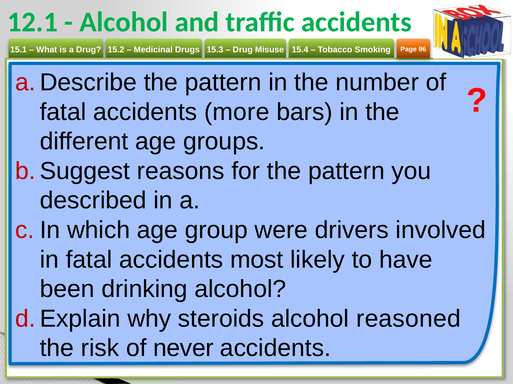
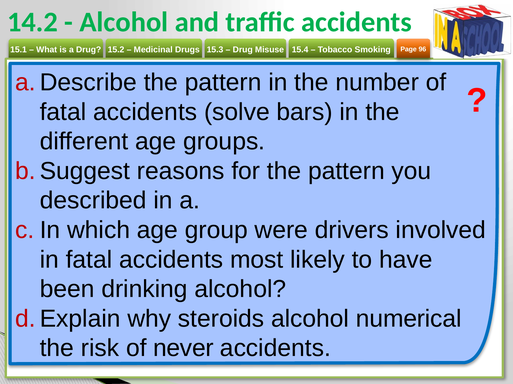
12.1: 12.1 -> 14.2
more: more -> solve
reasoned: reasoned -> numerical
